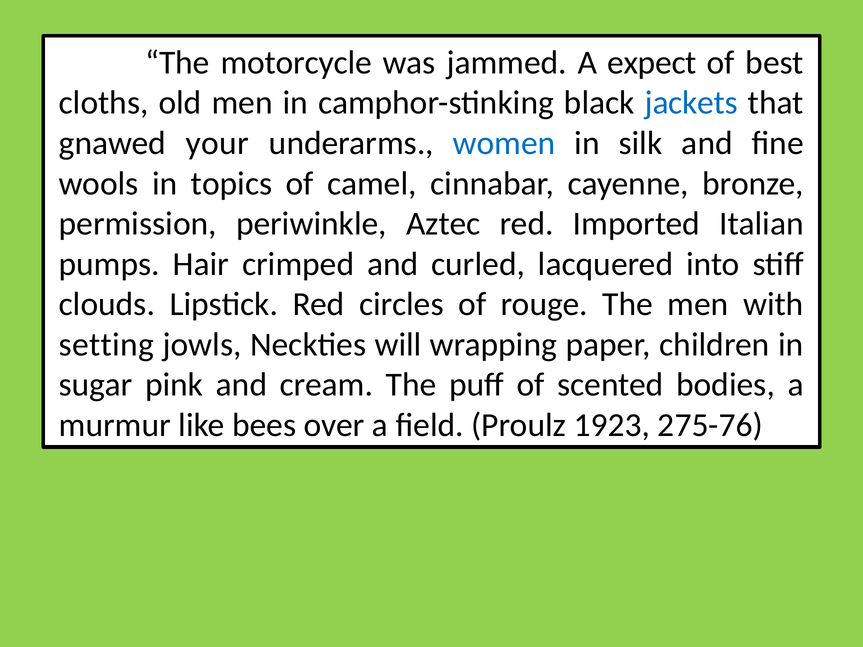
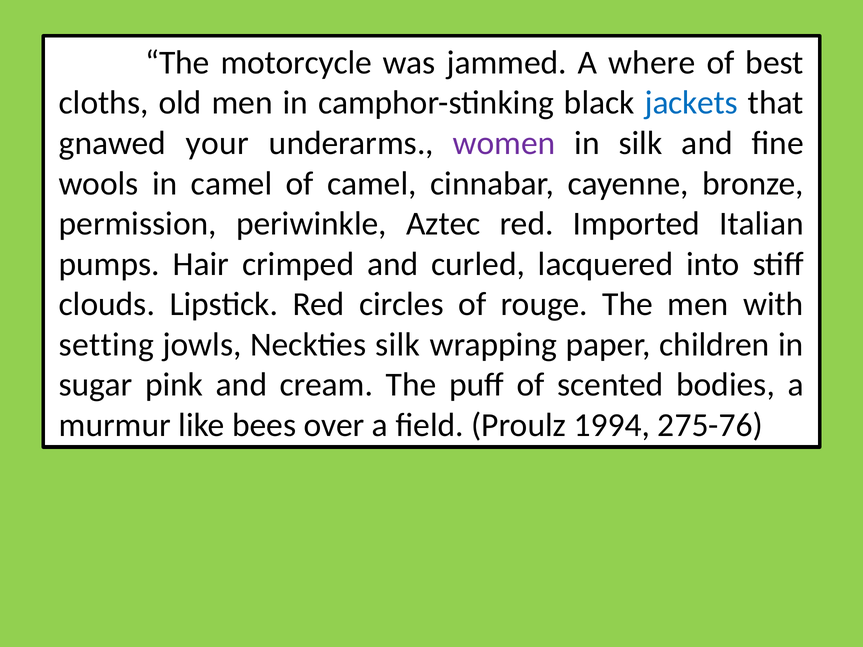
expect: expect -> where
women colour: blue -> purple
in topics: topics -> camel
Neckties will: will -> silk
1923: 1923 -> 1994
